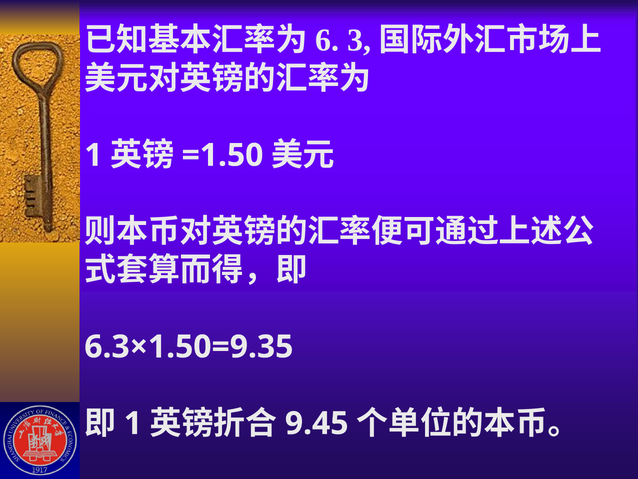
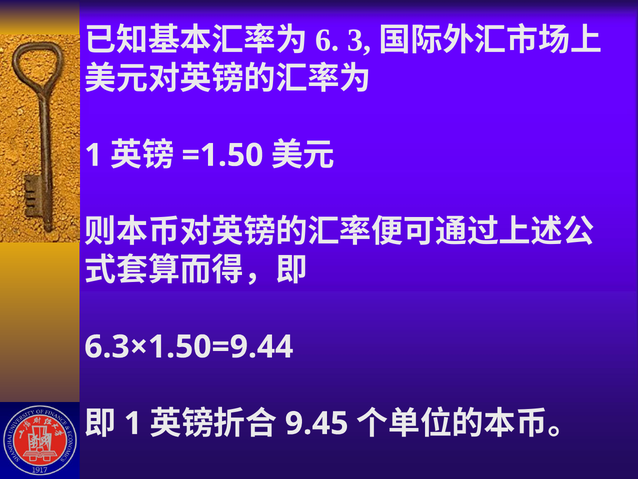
6.3×1.50=9.35: 6.3×1.50=9.35 -> 6.3×1.50=9.44
